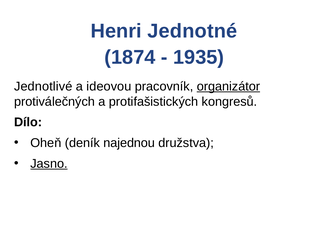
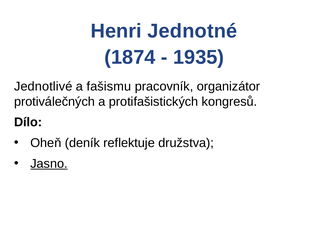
ideovou: ideovou -> fašismu
organizátor underline: present -> none
najednou: najednou -> reflektuje
